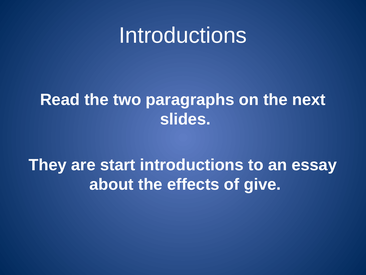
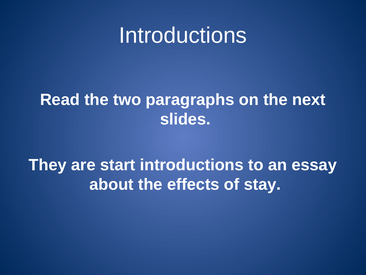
give: give -> stay
